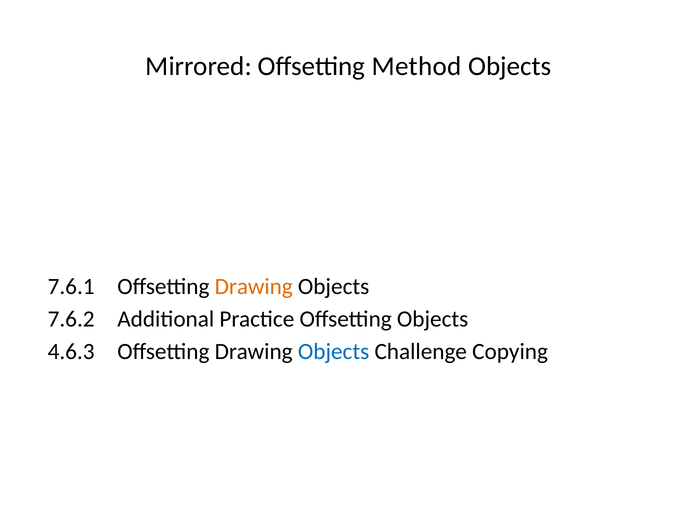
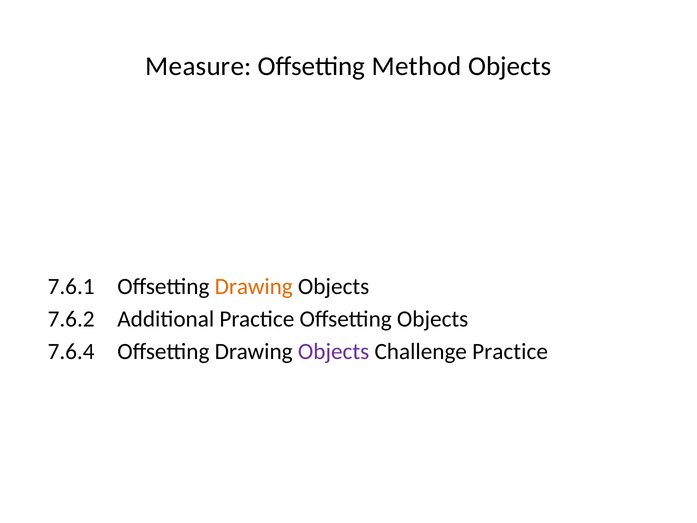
Mirrored: Mirrored -> Measure
4.6.3: 4.6.3 -> 7.6.4
Objects at (334, 351) colour: blue -> purple
Challenge Copying: Copying -> Practice
